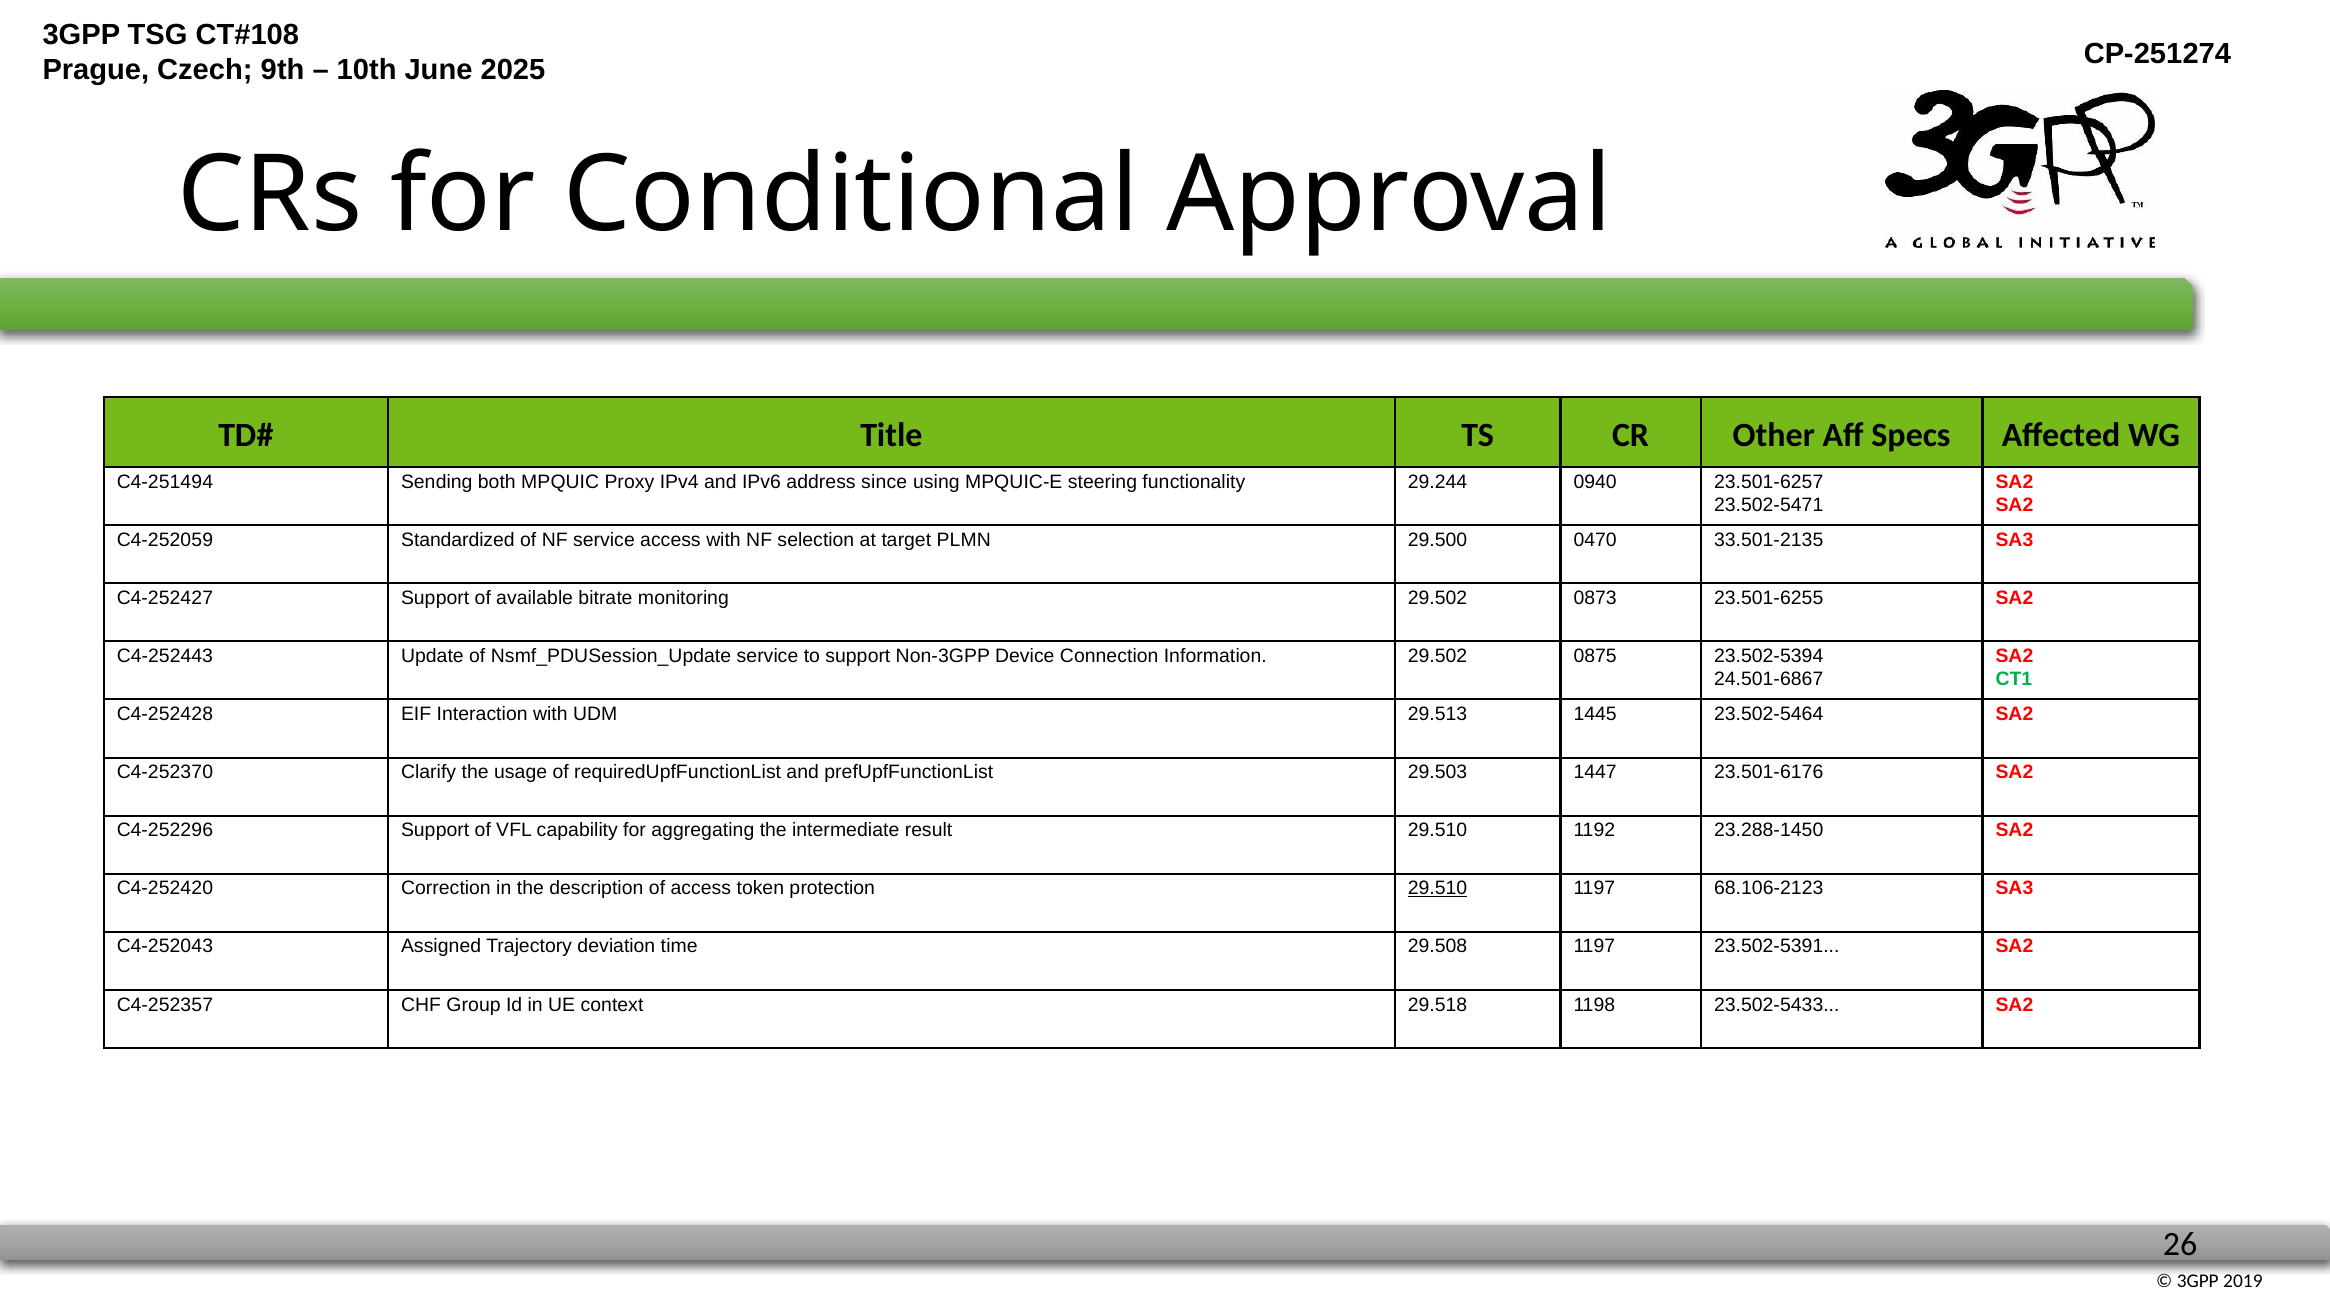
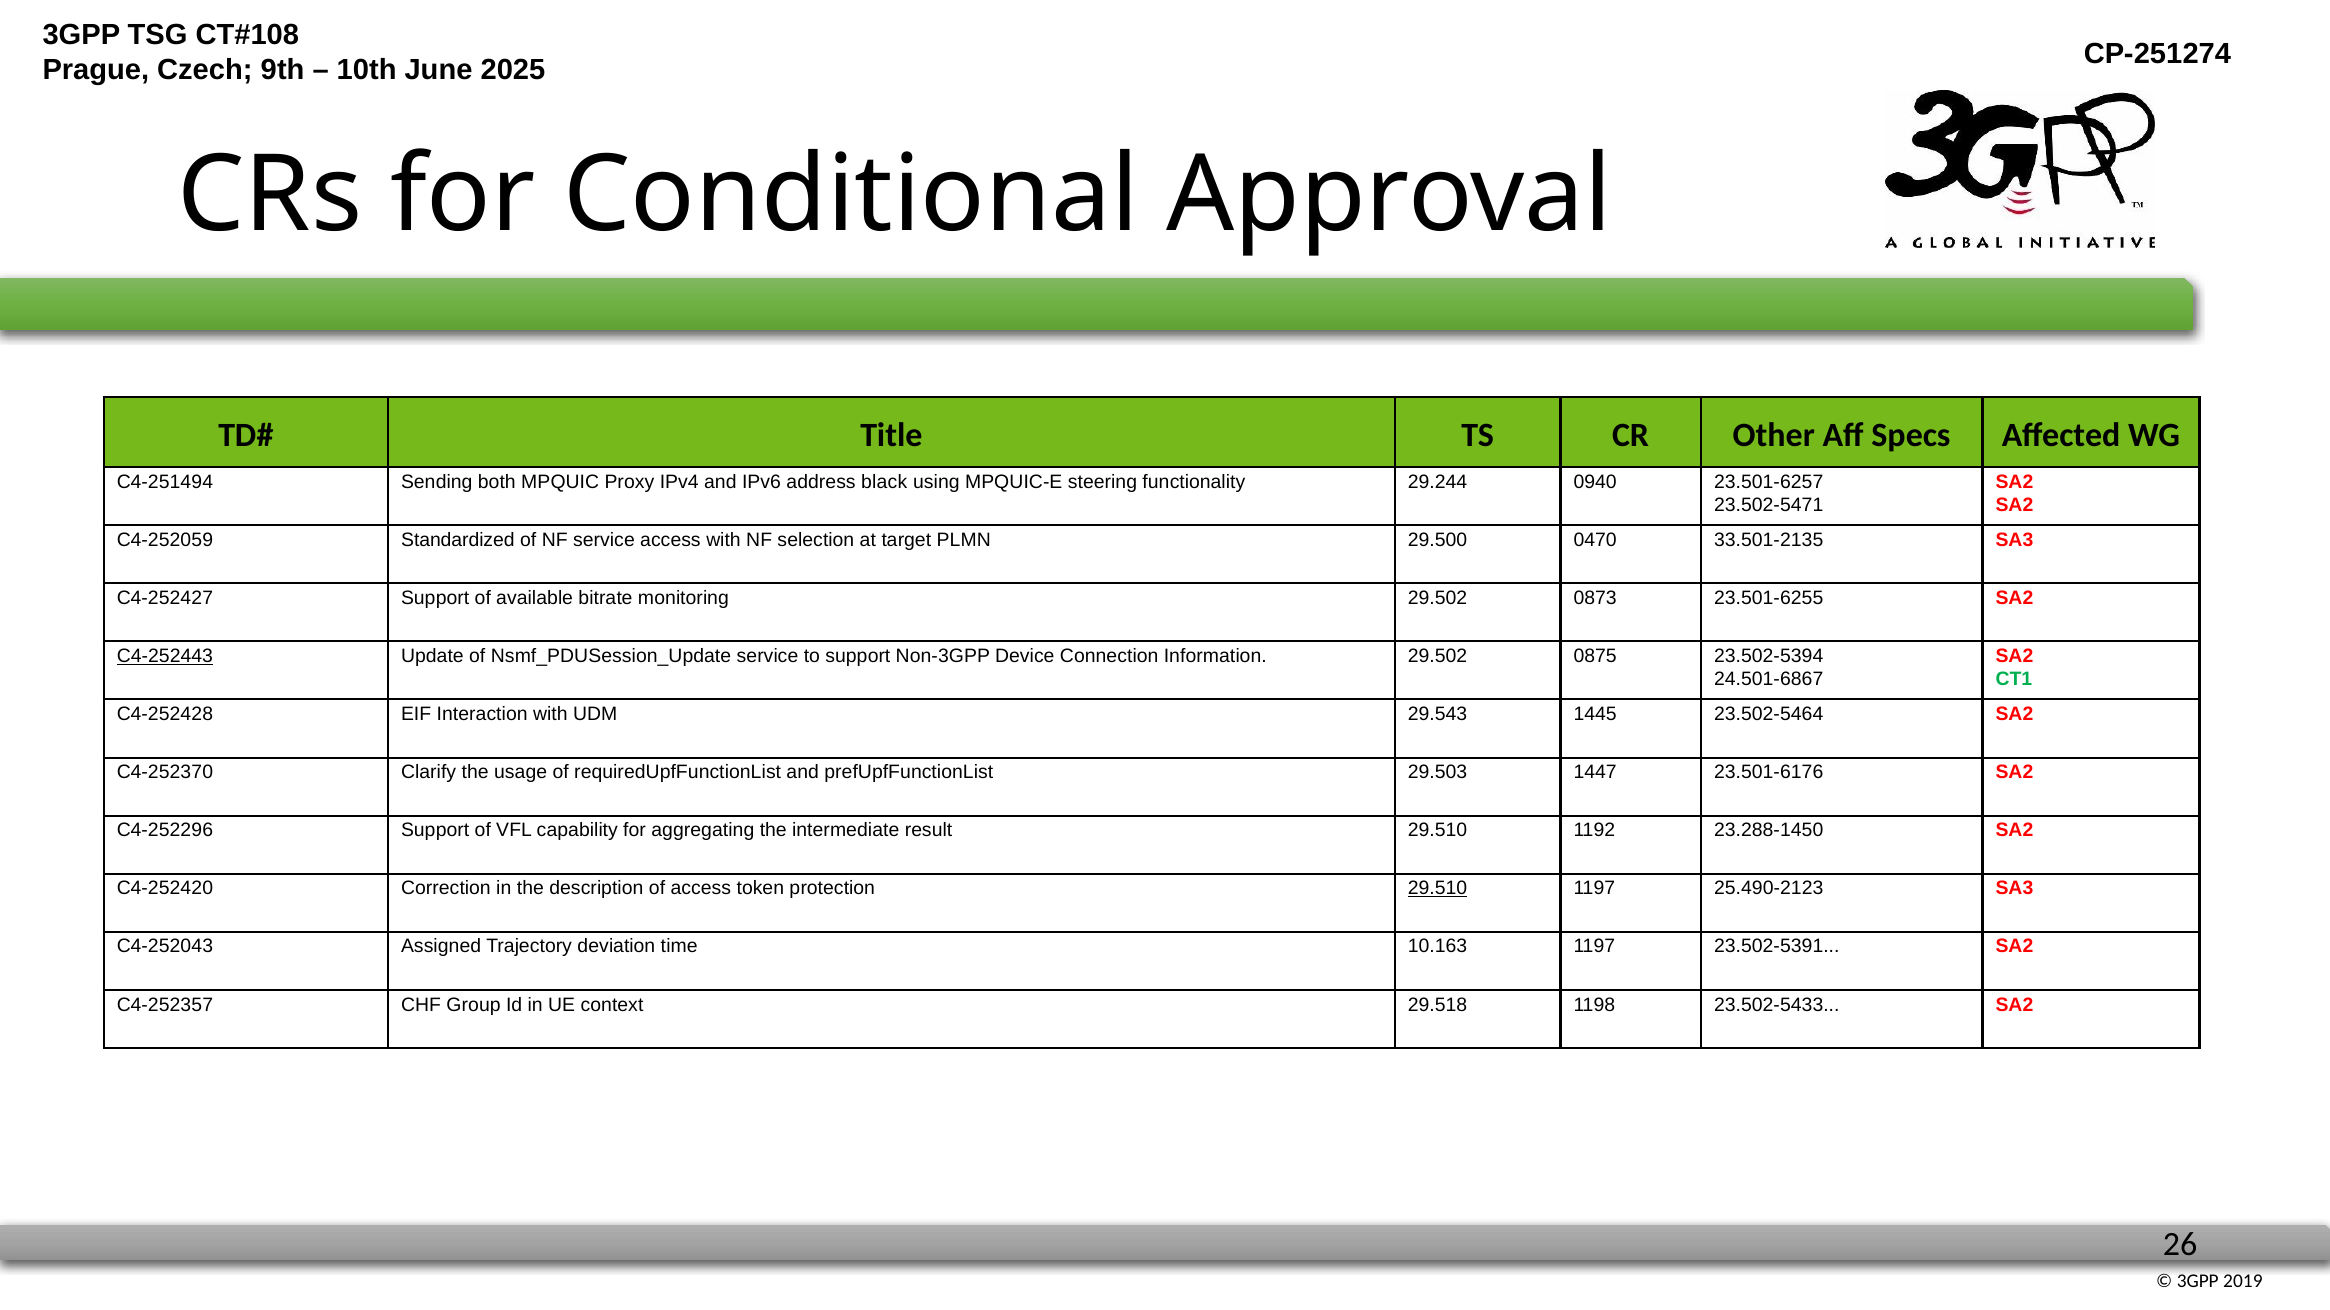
since: since -> black
C4-252443 underline: none -> present
29.513: 29.513 -> 29.543
68.106-2123: 68.106-2123 -> 25.490-2123
29.508: 29.508 -> 10.163
